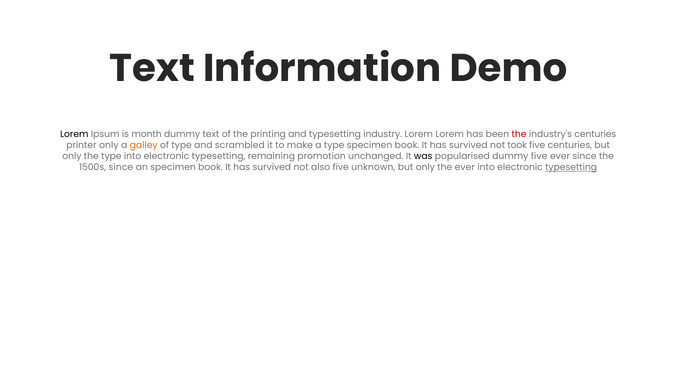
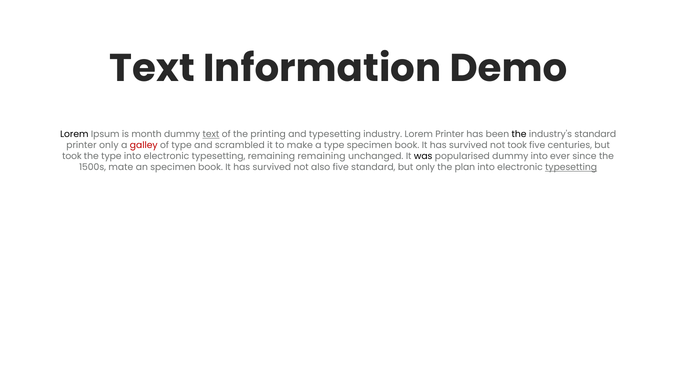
text at (211, 134) underline: none -> present
Lorem Lorem: Lorem -> Printer
the at (519, 134) colour: red -> black
industry's centuries: centuries -> standard
galley colour: orange -> red
only at (72, 156): only -> took
remaining promotion: promotion -> remaining
dummy five: five -> into
1500s since: since -> mate
five unknown: unknown -> standard
the ever: ever -> plan
